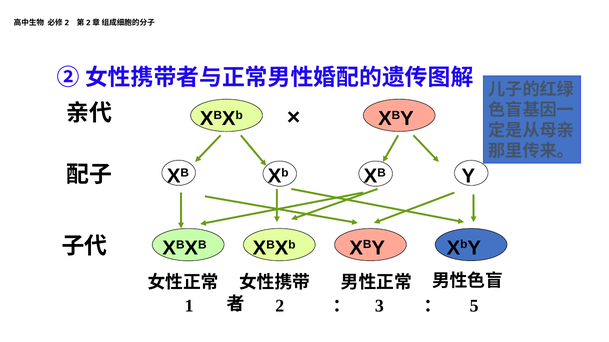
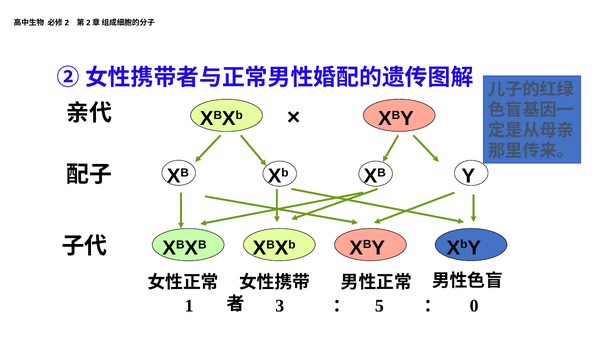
2 at (280, 307): 2 -> 3
3: 3 -> 5
5: 5 -> 0
